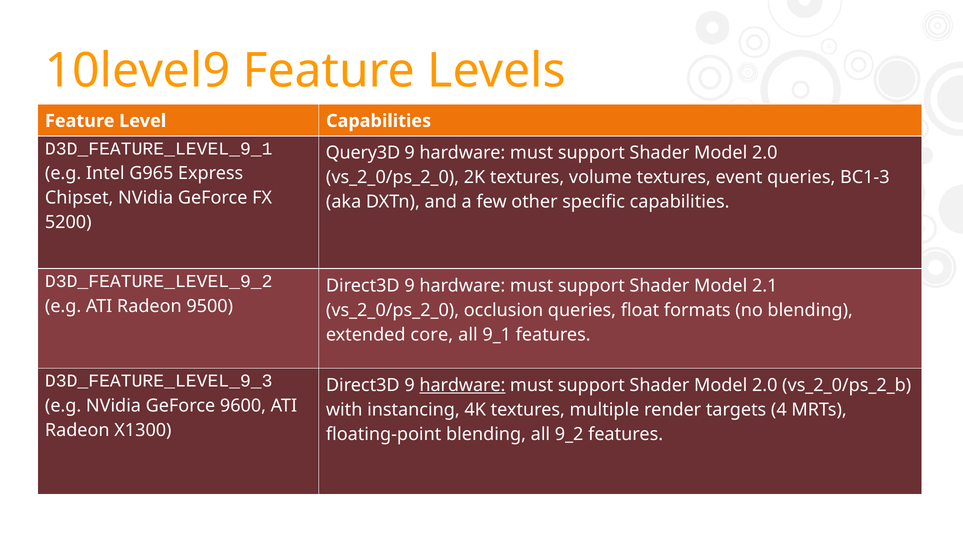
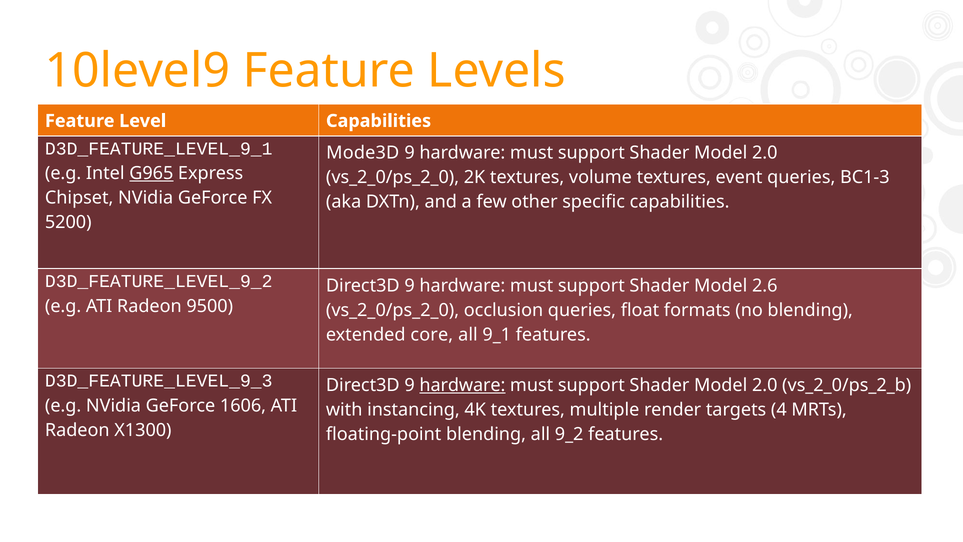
Query3D: Query3D -> Mode3D
G965 underline: none -> present
2.1: 2.1 -> 2.6
9600: 9600 -> 1606
